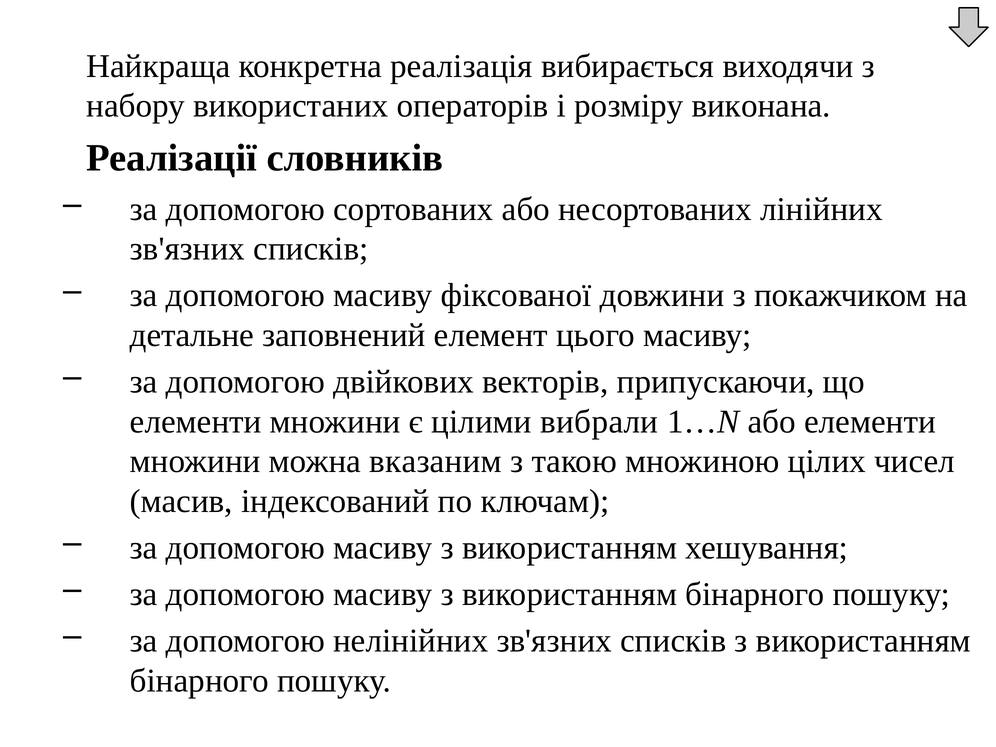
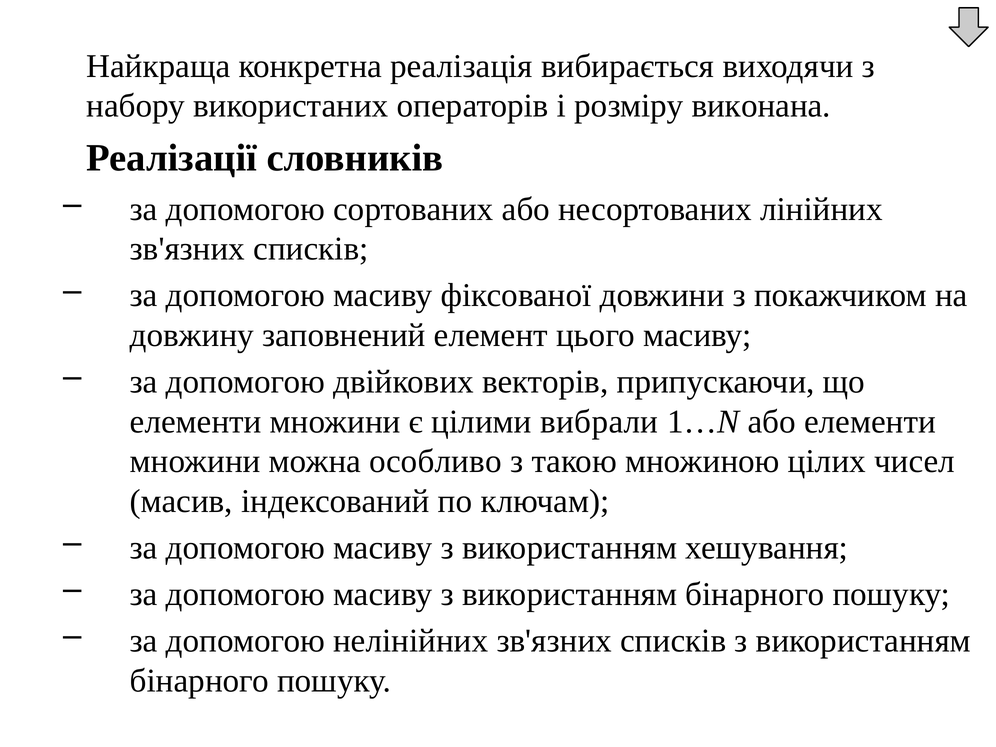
детальне: детальне -> довжину
вказаним: вказаним -> особливо
